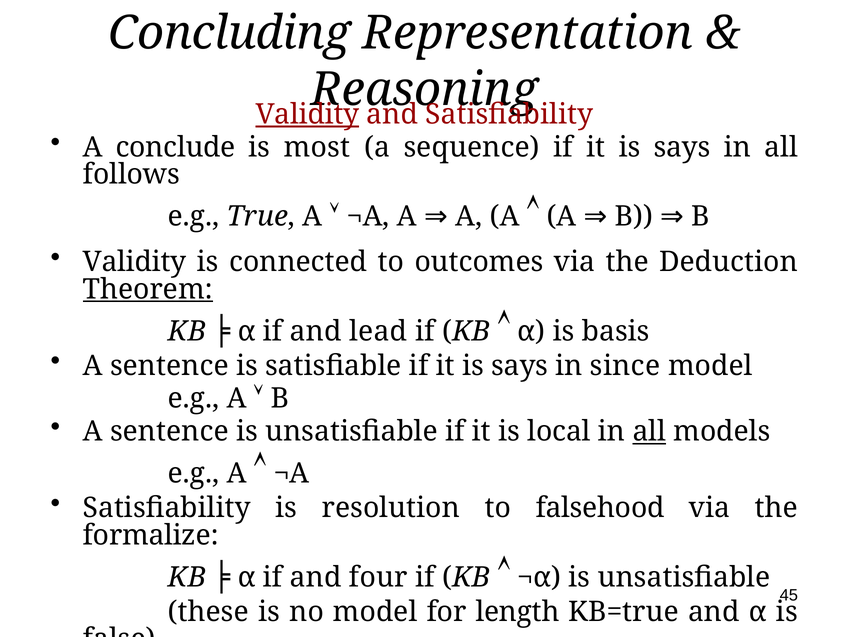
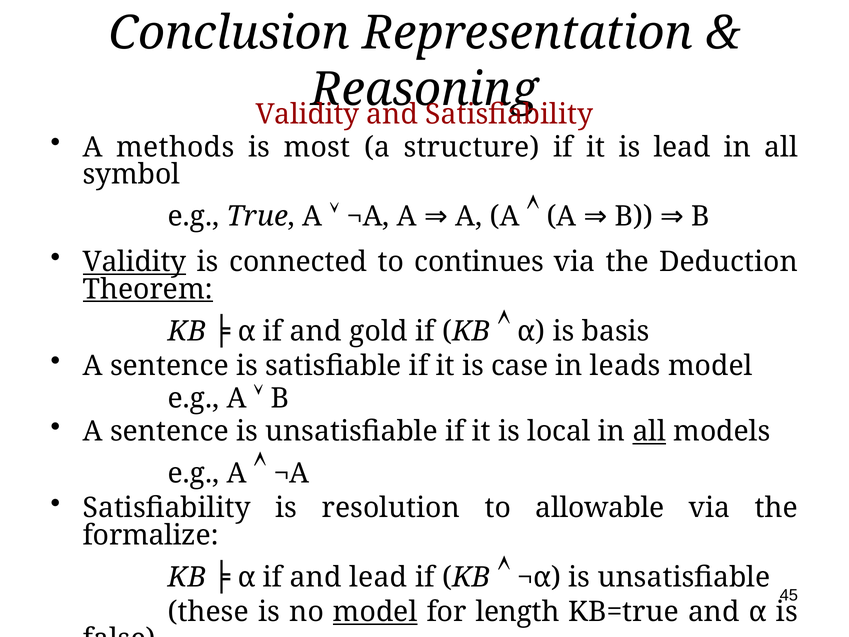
Concluding: Concluding -> Conclusion
Validity at (307, 114) underline: present -> none
conclude: conclude -> methods
sequence: sequence -> structure
says at (682, 147): says -> lead
follows: follows -> symbol
Validity at (135, 262) underline: none -> present
outcomes: outcomes -> continues
lead: lead -> gold
says at (520, 366): says -> case
since: since -> leads
falsehood: falsehood -> allowable
and four: four -> lead
model at (375, 612) underline: none -> present
